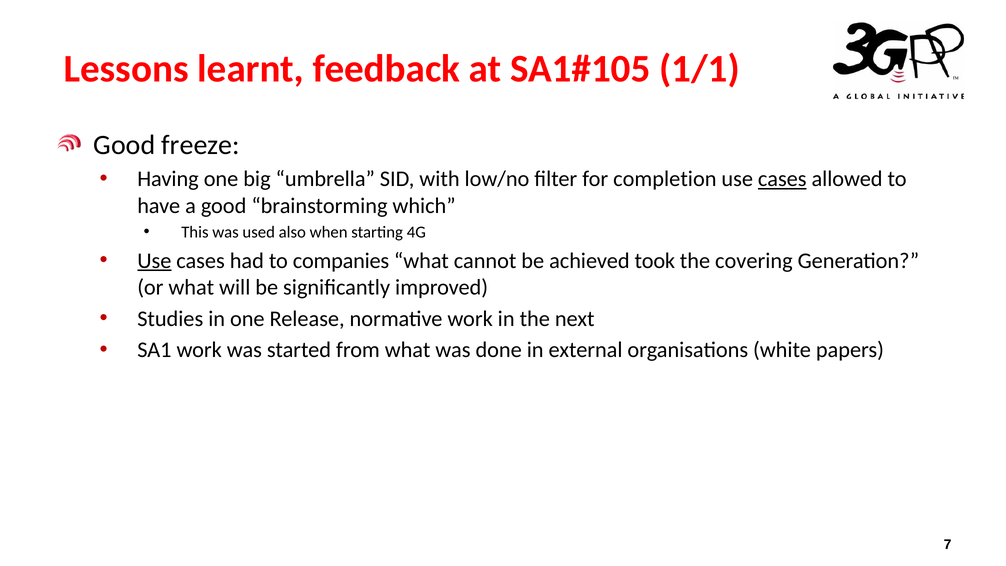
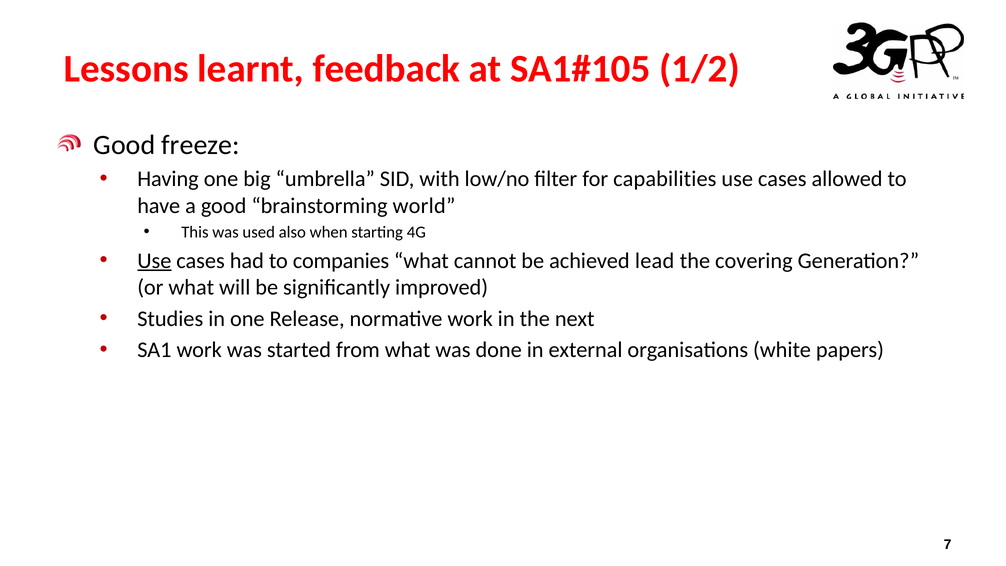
1/1: 1/1 -> 1/2
completion: completion -> capabilities
cases at (782, 179) underline: present -> none
which: which -> world
took: took -> lead
